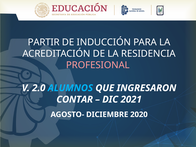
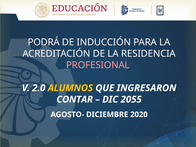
PARTIR: PARTIR -> PODRÁ
ALUMNOS colour: light blue -> yellow
2021: 2021 -> 2055
